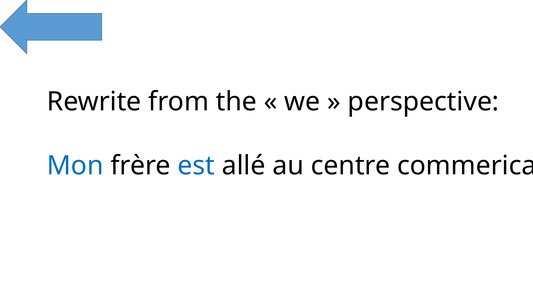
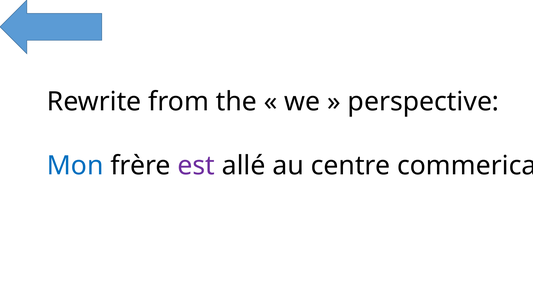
est colour: blue -> purple
